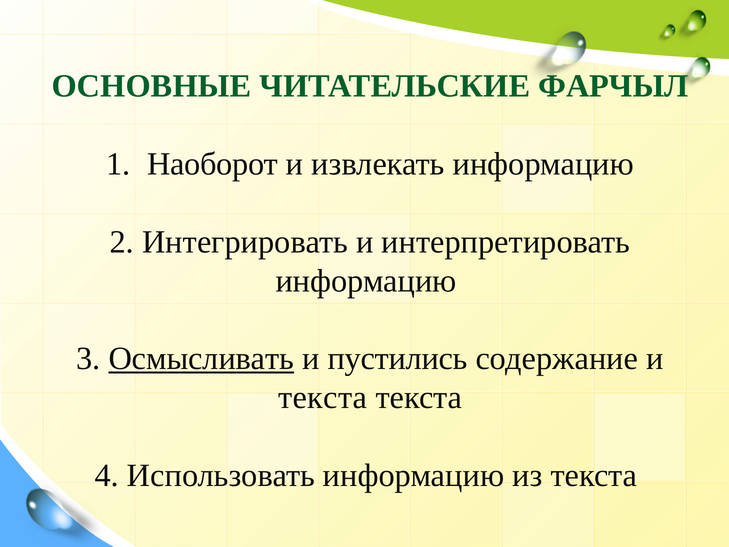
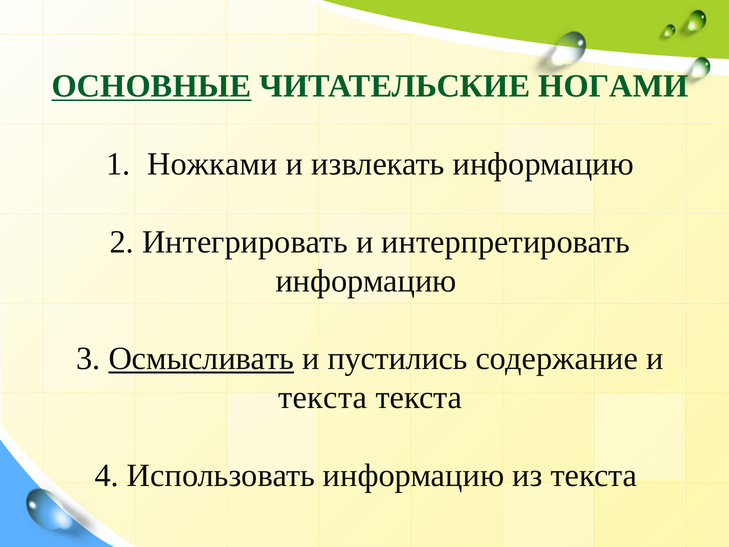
ОСНОВНЫЕ underline: none -> present
ФАРЧЫЛ: ФАРЧЫЛ -> НОГАМИ
Наоборот: Наоборот -> Ножками
